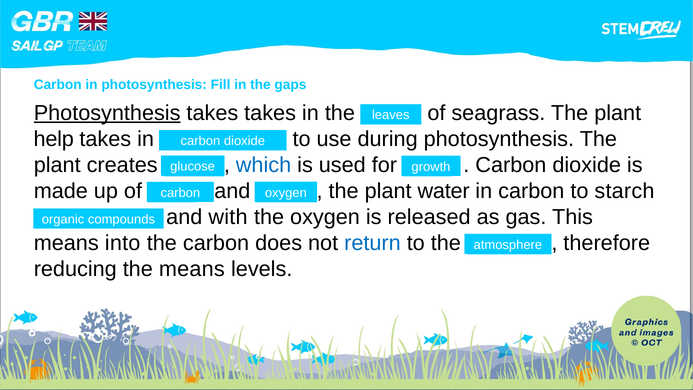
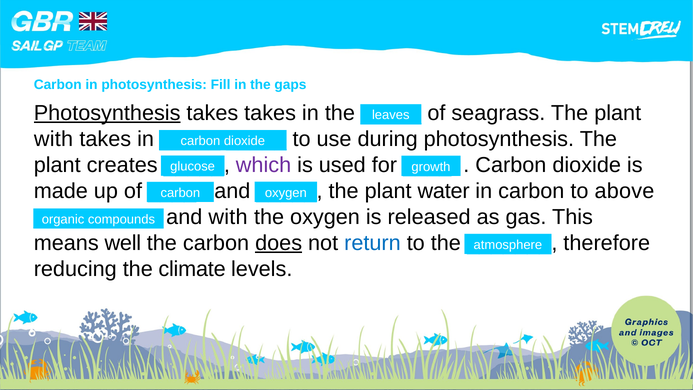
help at (54, 139): help -> with
which colour: blue -> purple
starch: starch -> above
into: into -> well
does underline: none -> present
the means: means -> climate
